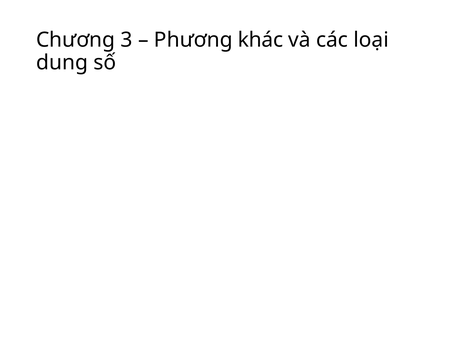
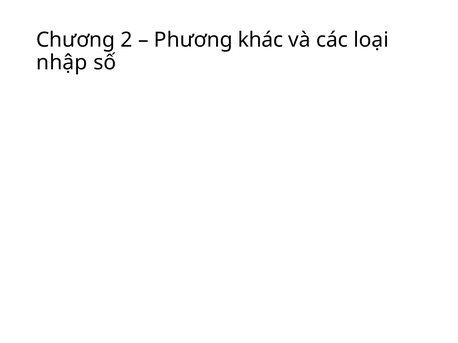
3: 3 -> 2
dụng: dụng -> nhập
